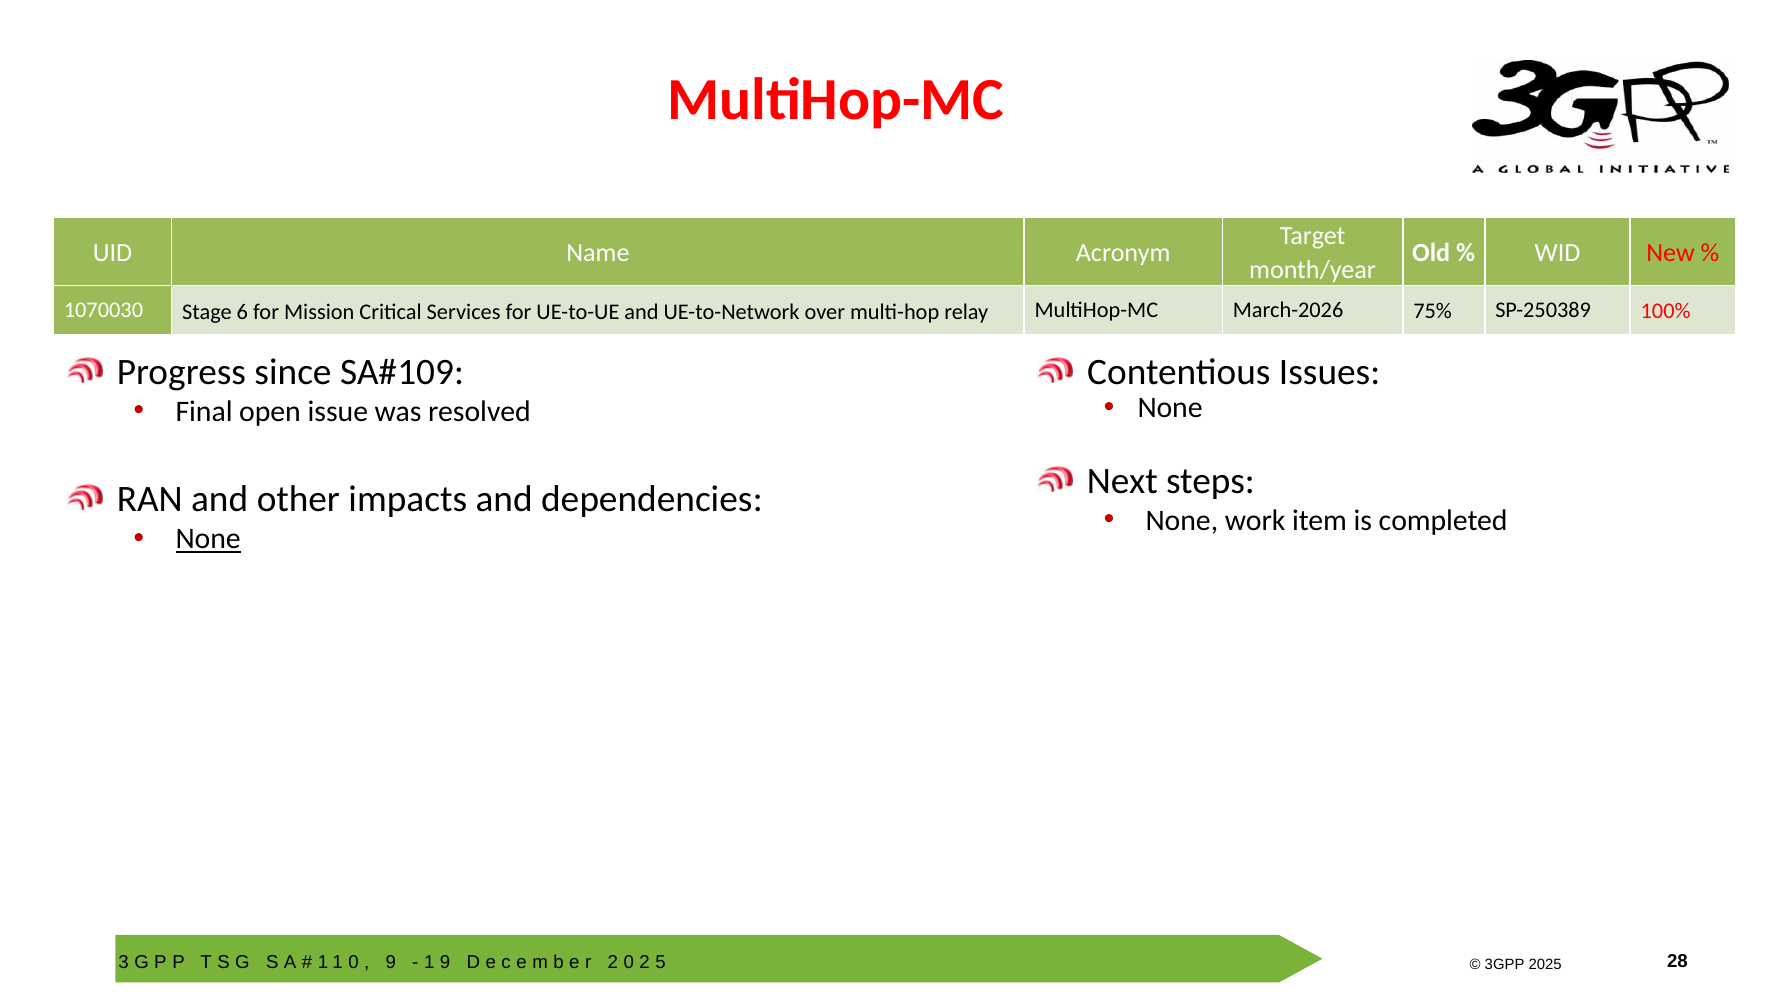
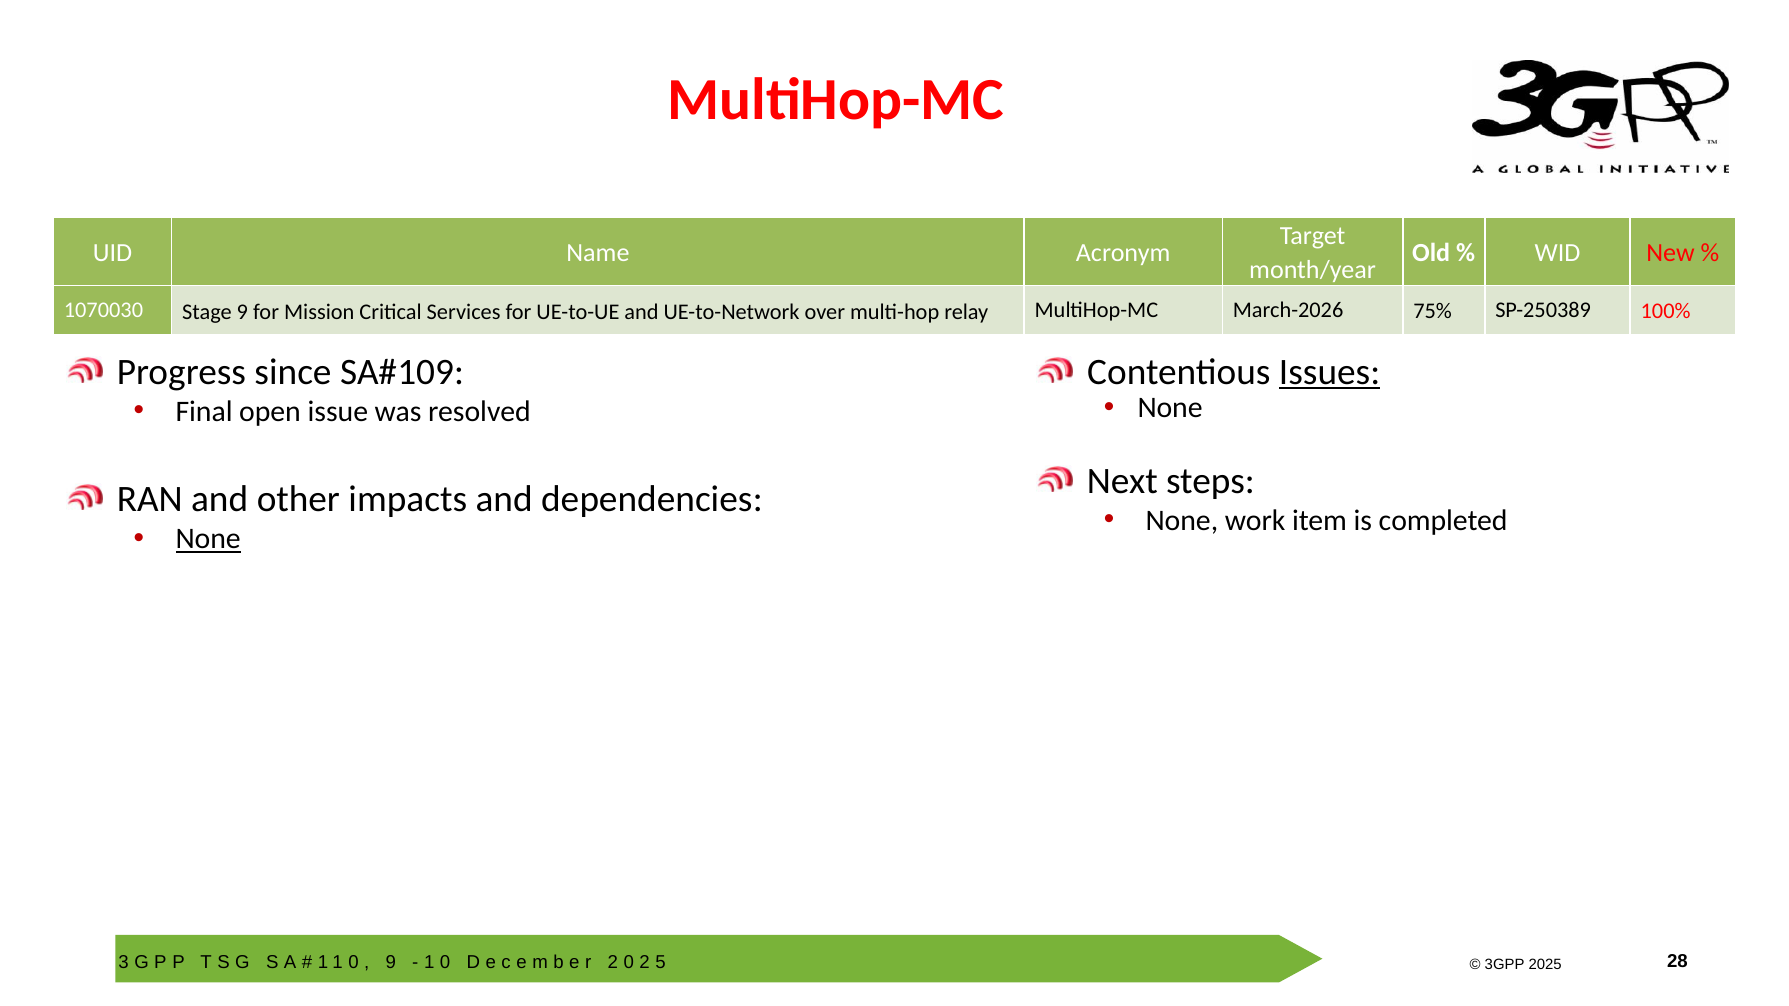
Stage 6: 6 -> 9
Issues underline: none -> present
9 at (445, 962): 9 -> 0
